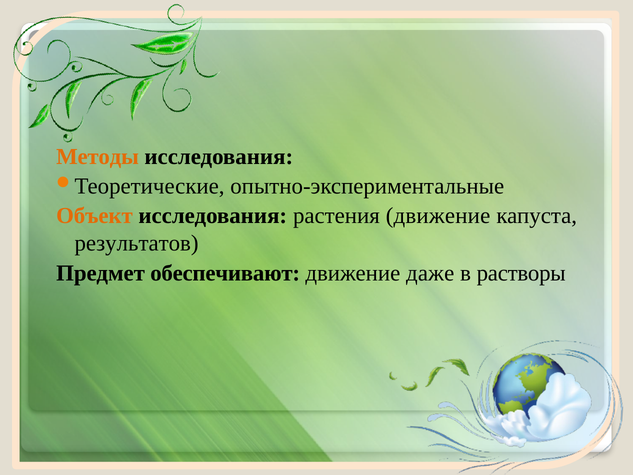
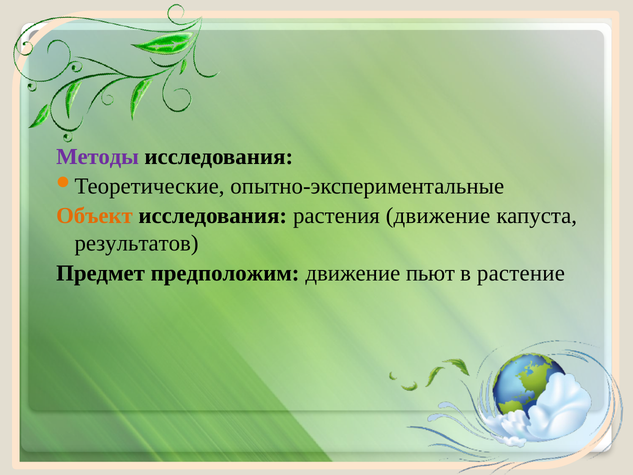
Методы colour: orange -> purple
обеспечивают: обеспечивают -> предположим
даже: даже -> пьют
растворы: растворы -> растение
